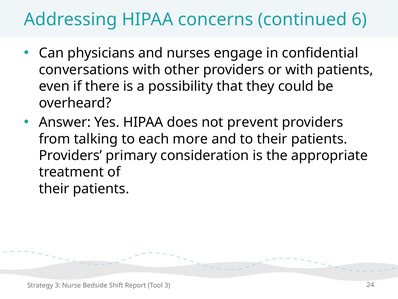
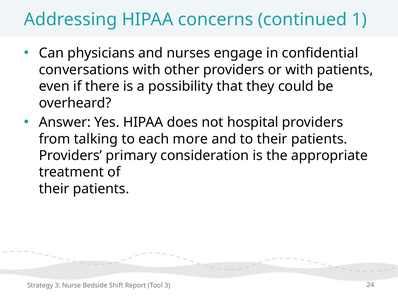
6: 6 -> 1
prevent: prevent -> hospital
